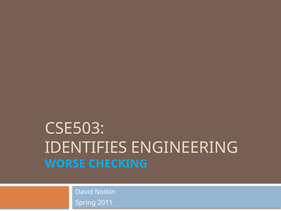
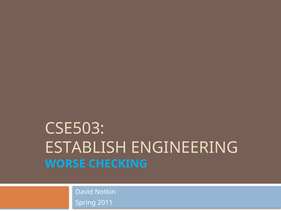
IDENTIFIES: IDENTIFIES -> ESTABLISH
